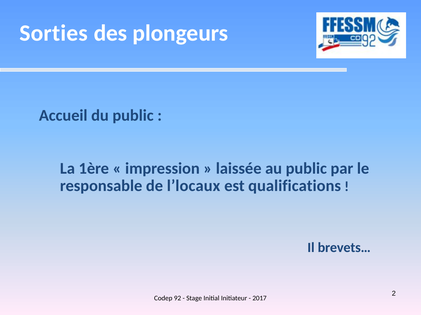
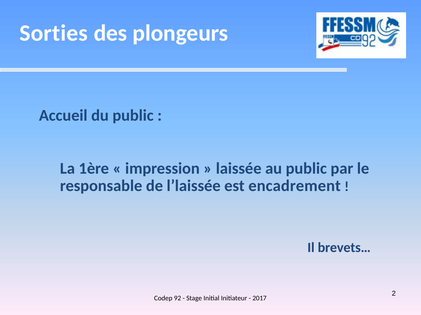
l’locaux: l’locaux -> l’laissée
qualifications: qualifications -> encadrement
